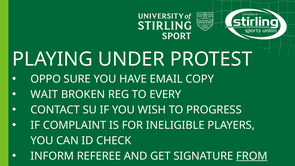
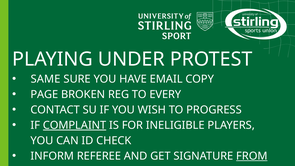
OPPO: OPPO -> SAME
WAIT: WAIT -> PAGE
COMPLAINT underline: none -> present
